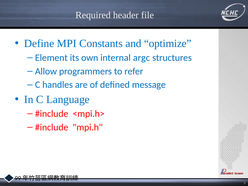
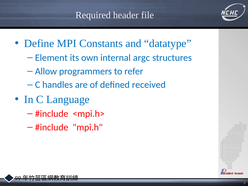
optimize: optimize -> datatype
message: message -> received
